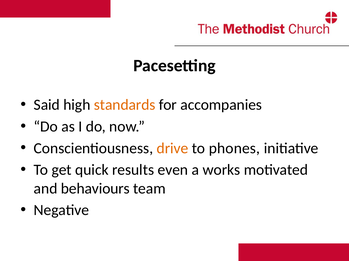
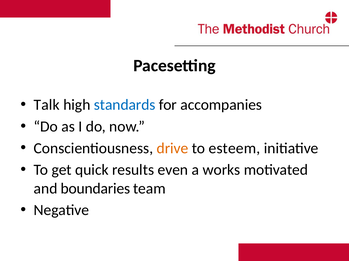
Said: Said -> Talk
standards colour: orange -> blue
phones: phones -> esteem
behaviours: behaviours -> boundaries
